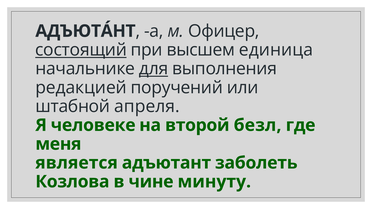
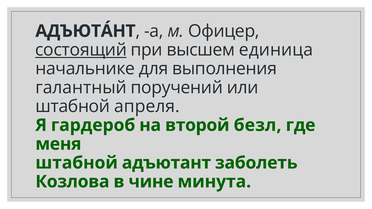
для underline: present -> none
редакцией: редакцией -> галантный
человеке: человеке -> гардероб
является at (77, 163): является -> штабной
минуту: минуту -> минута
